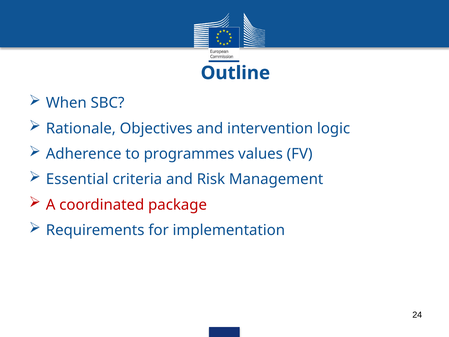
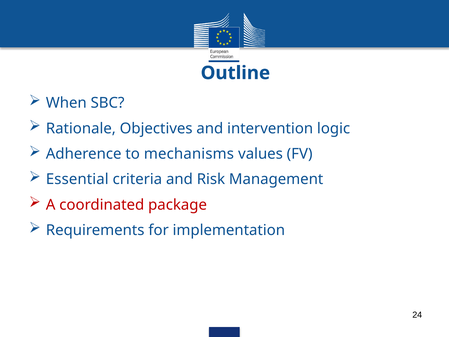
programmes: programmes -> mechanisms
